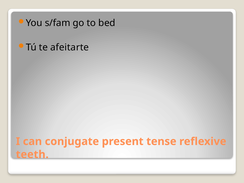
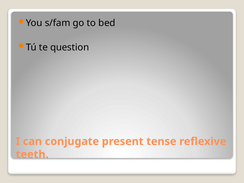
afeitarte: afeitarte -> question
